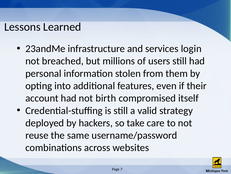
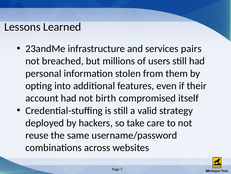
login: login -> pairs
